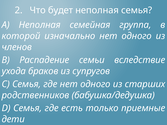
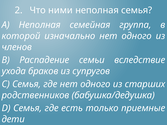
будет: будет -> ними
